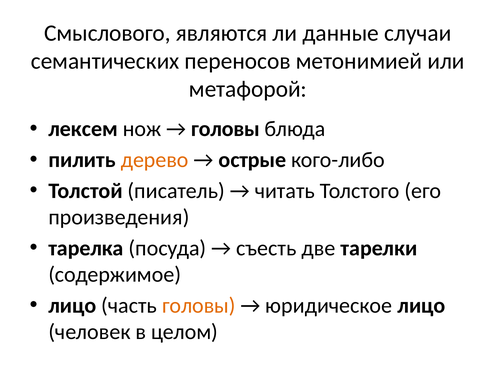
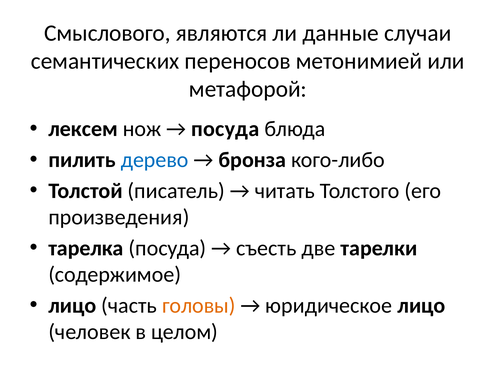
головы at (225, 129): головы -> посуда
дерево colour: orange -> blue
острые: острые -> бронза
